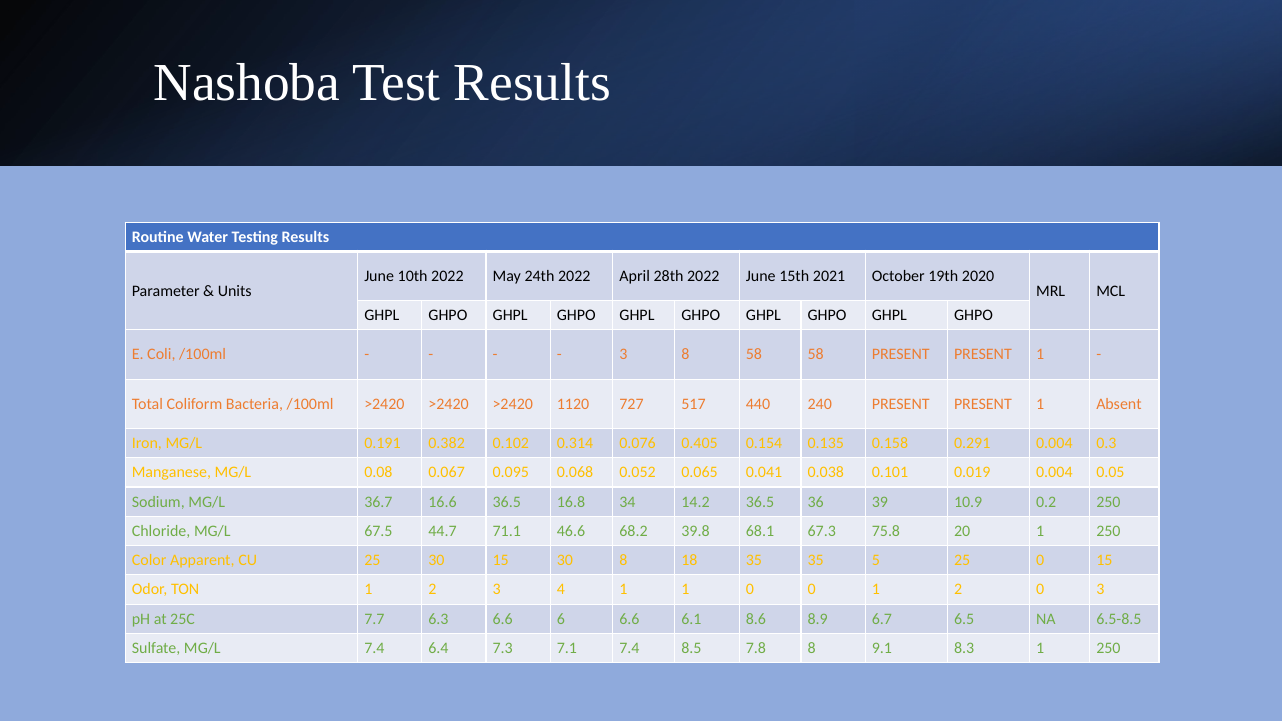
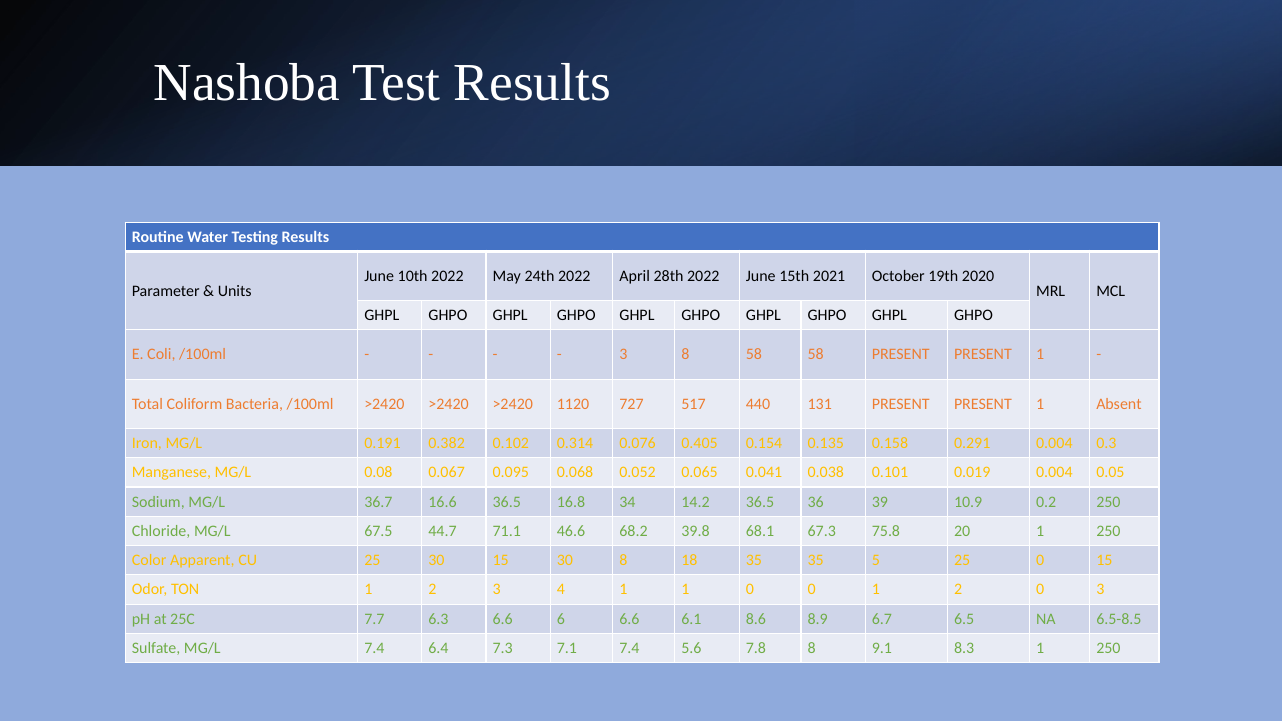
240: 240 -> 131
8.5: 8.5 -> 5.6
